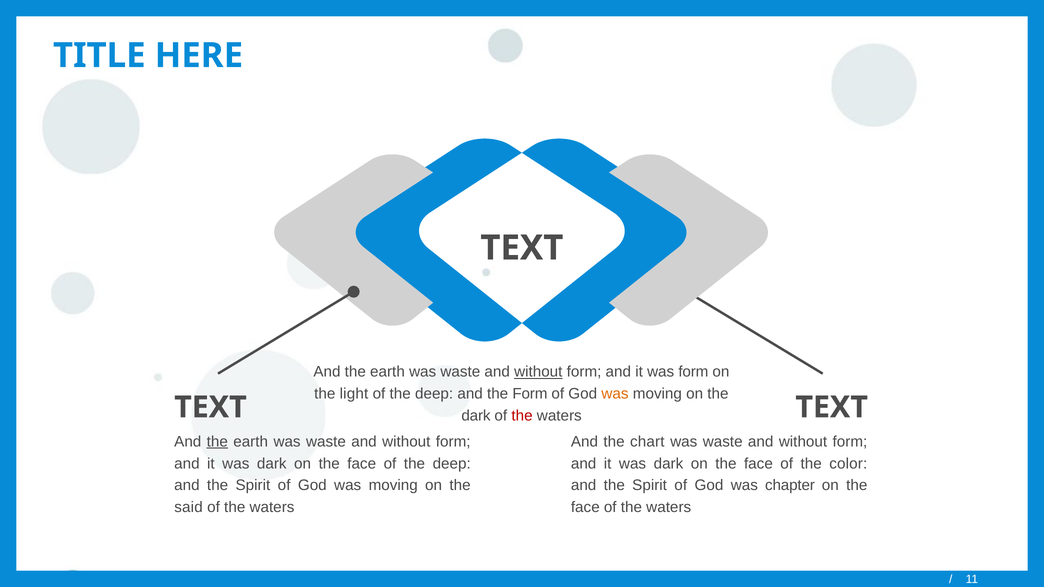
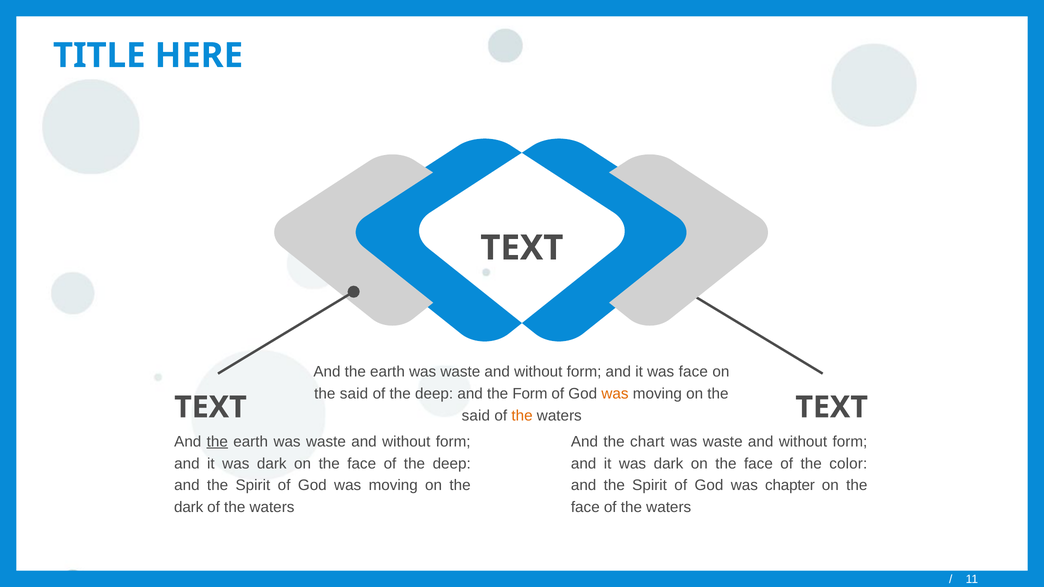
without at (538, 372) underline: present -> none
was form: form -> face
light at (354, 394): light -> said
dark at (476, 416): dark -> said
the at (522, 416) colour: red -> orange
said at (189, 508): said -> dark
